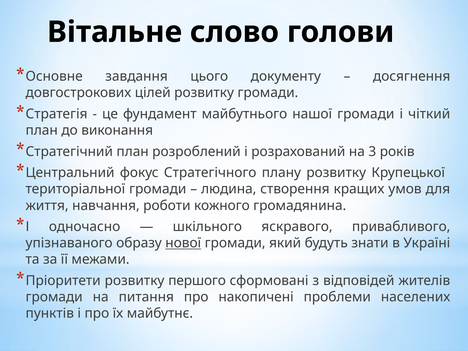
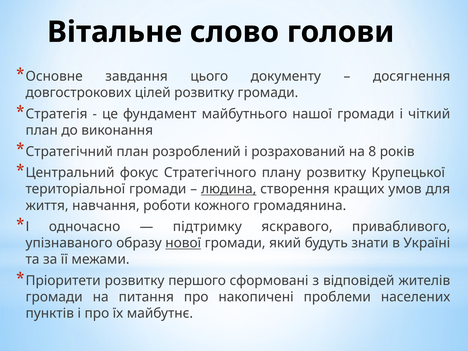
3: 3 -> 8
людина underline: none -> present
шкільного: шкільного -> підтримку
